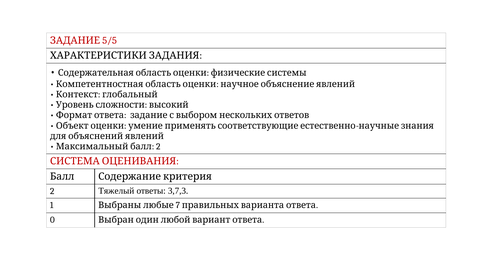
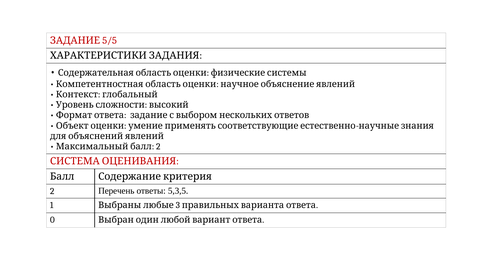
Тяжелый: Тяжелый -> Перечень
3,7,3: 3,7,3 -> 5,3,5
7: 7 -> 3
